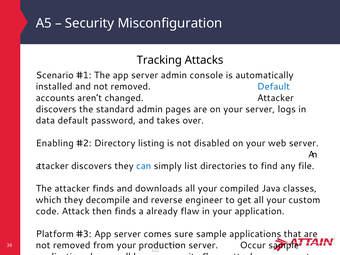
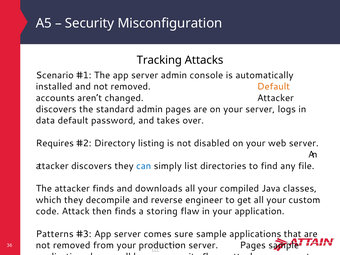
Default at (274, 87) colour: blue -> orange
Enabling: Enabling -> Requires
already: already -> storing
Platform: Platform -> Patterns
server Occur: Occur -> Pages
